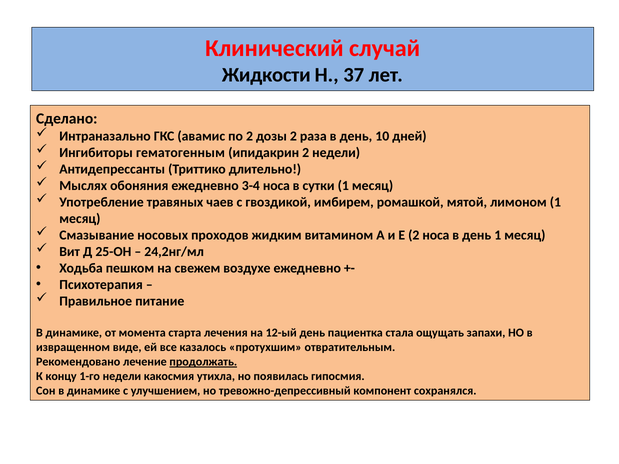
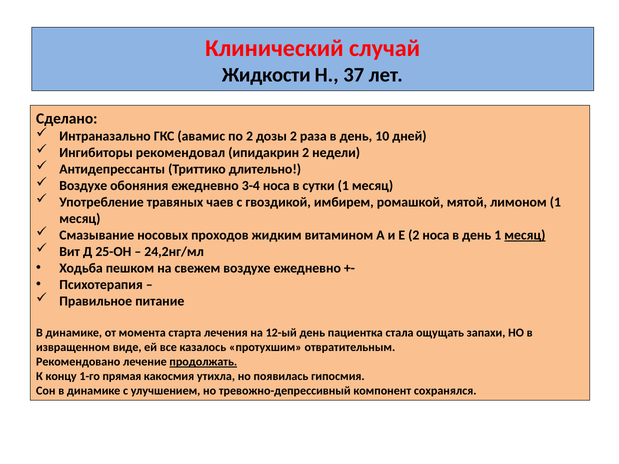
гематогенным: гематогенным -> рекомендовал
Мыслях at (83, 186): Мыслях -> Воздухе
месяц at (525, 235) underline: none -> present
1-го недели: недели -> прямая
